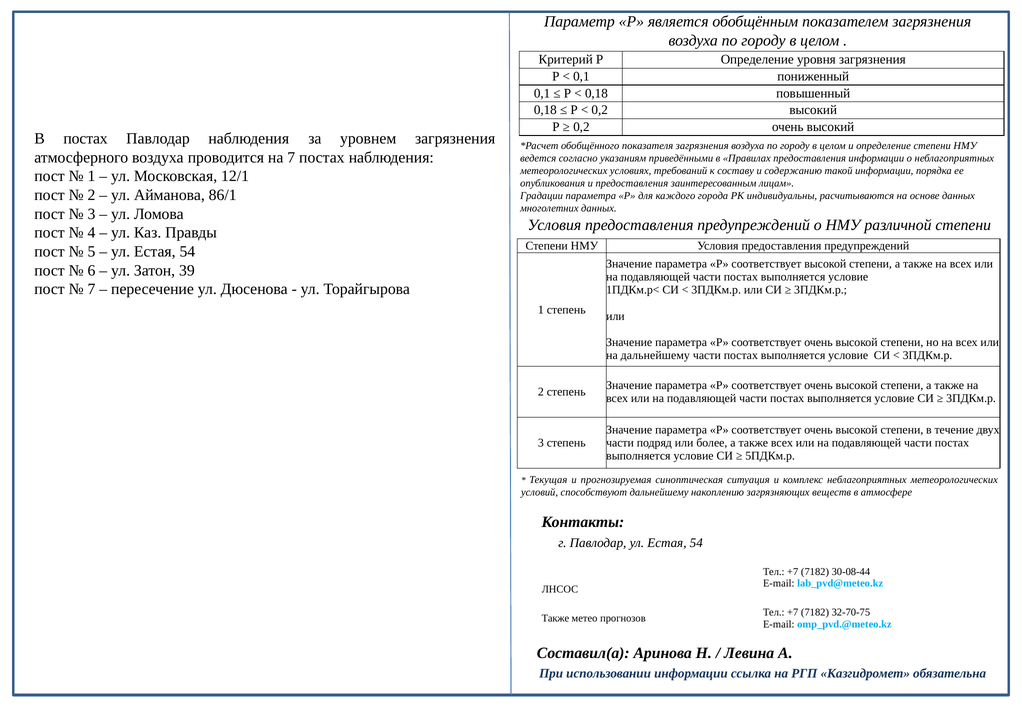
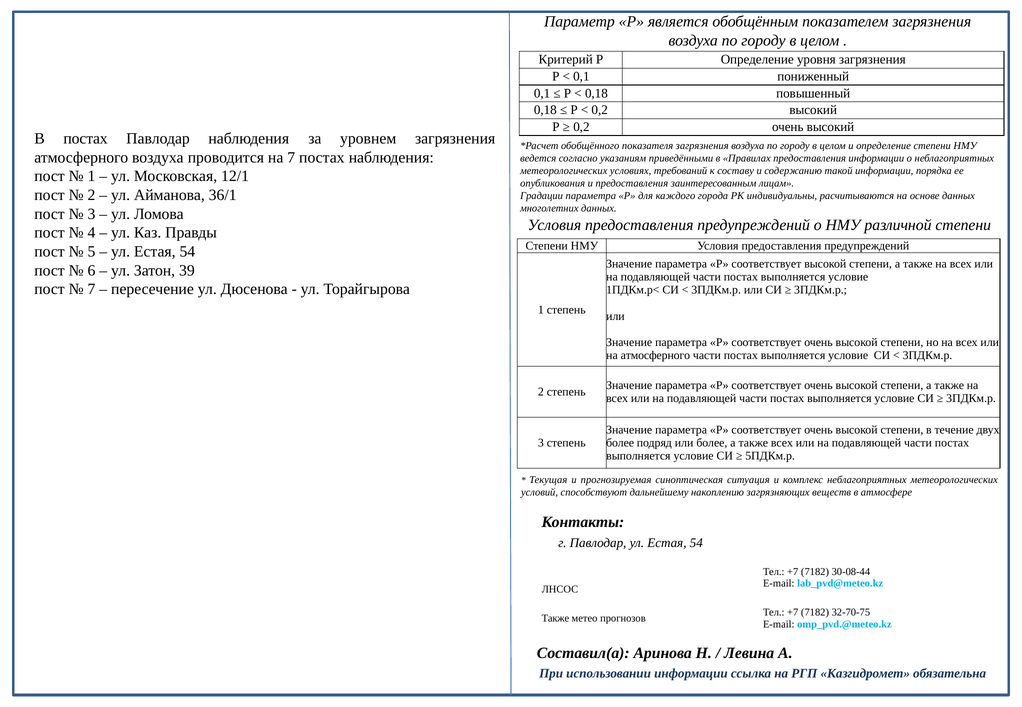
86/1: 86/1 -> 36/1
на дальнейшему: дальнейшему -> атмосферного
части at (620, 443): части -> более
